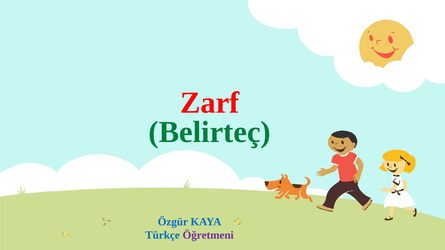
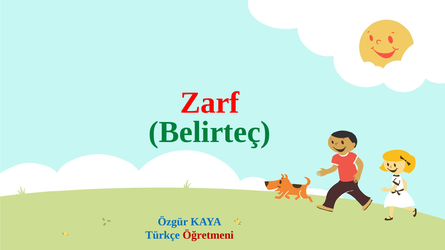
Öğretmeni colour: purple -> red
